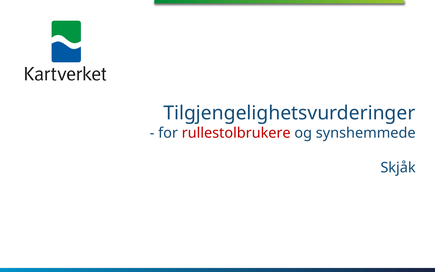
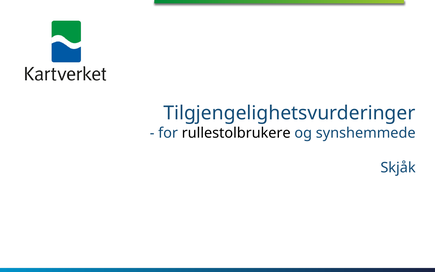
rullestolbrukere colour: red -> black
